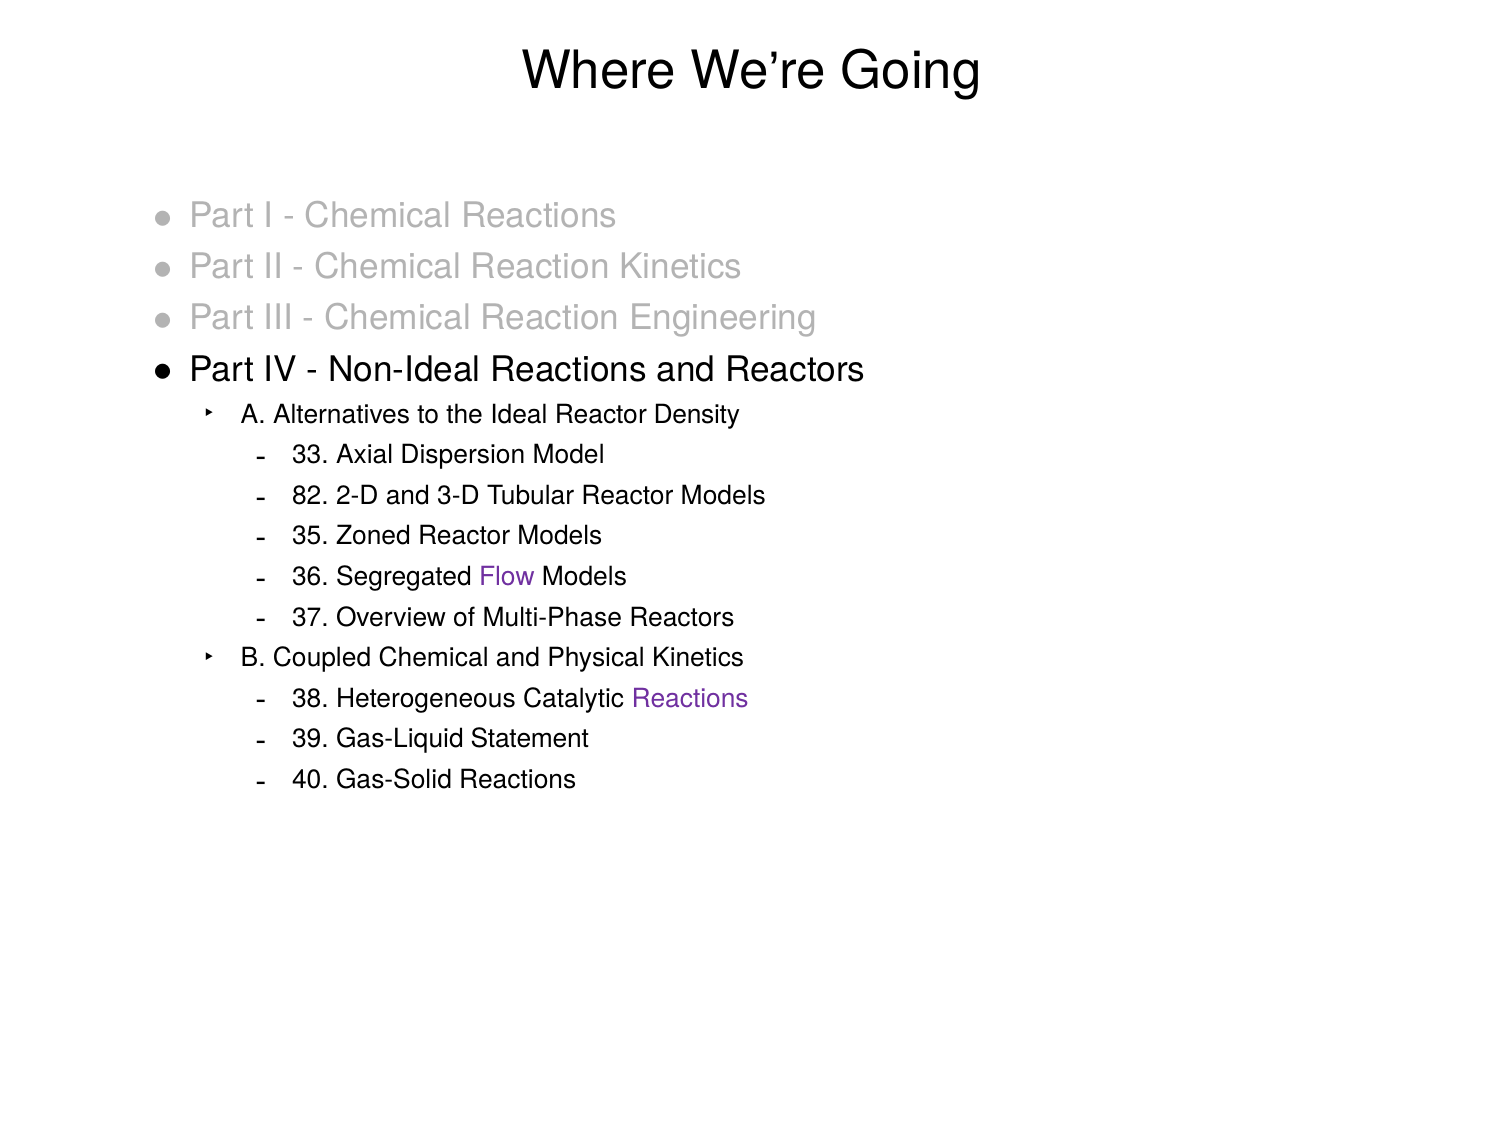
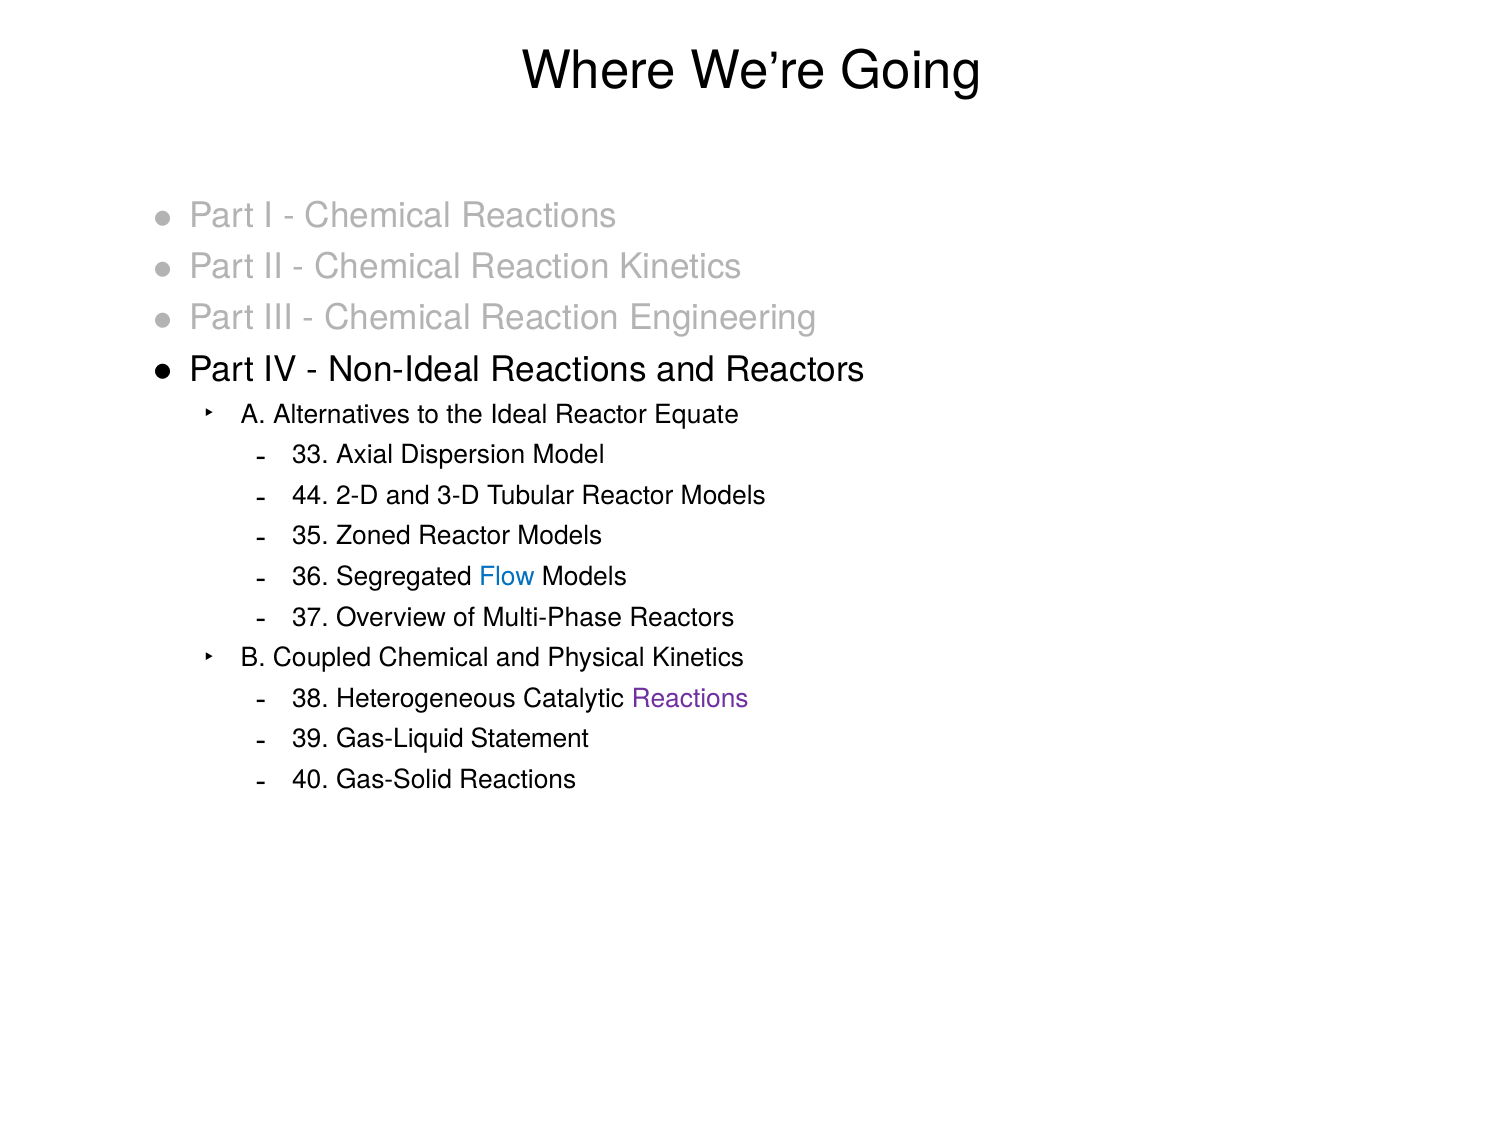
Density: Density -> Equate
82: 82 -> 44
Flow colour: purple -> blue
